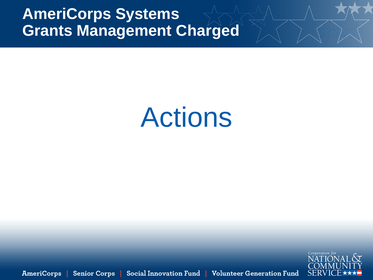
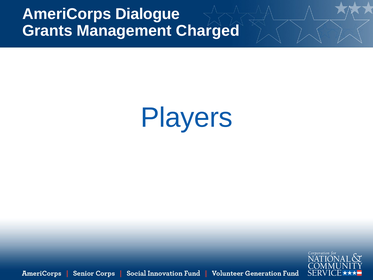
Systems: Systems -> Dialogue
Actions: Actions -> Players
